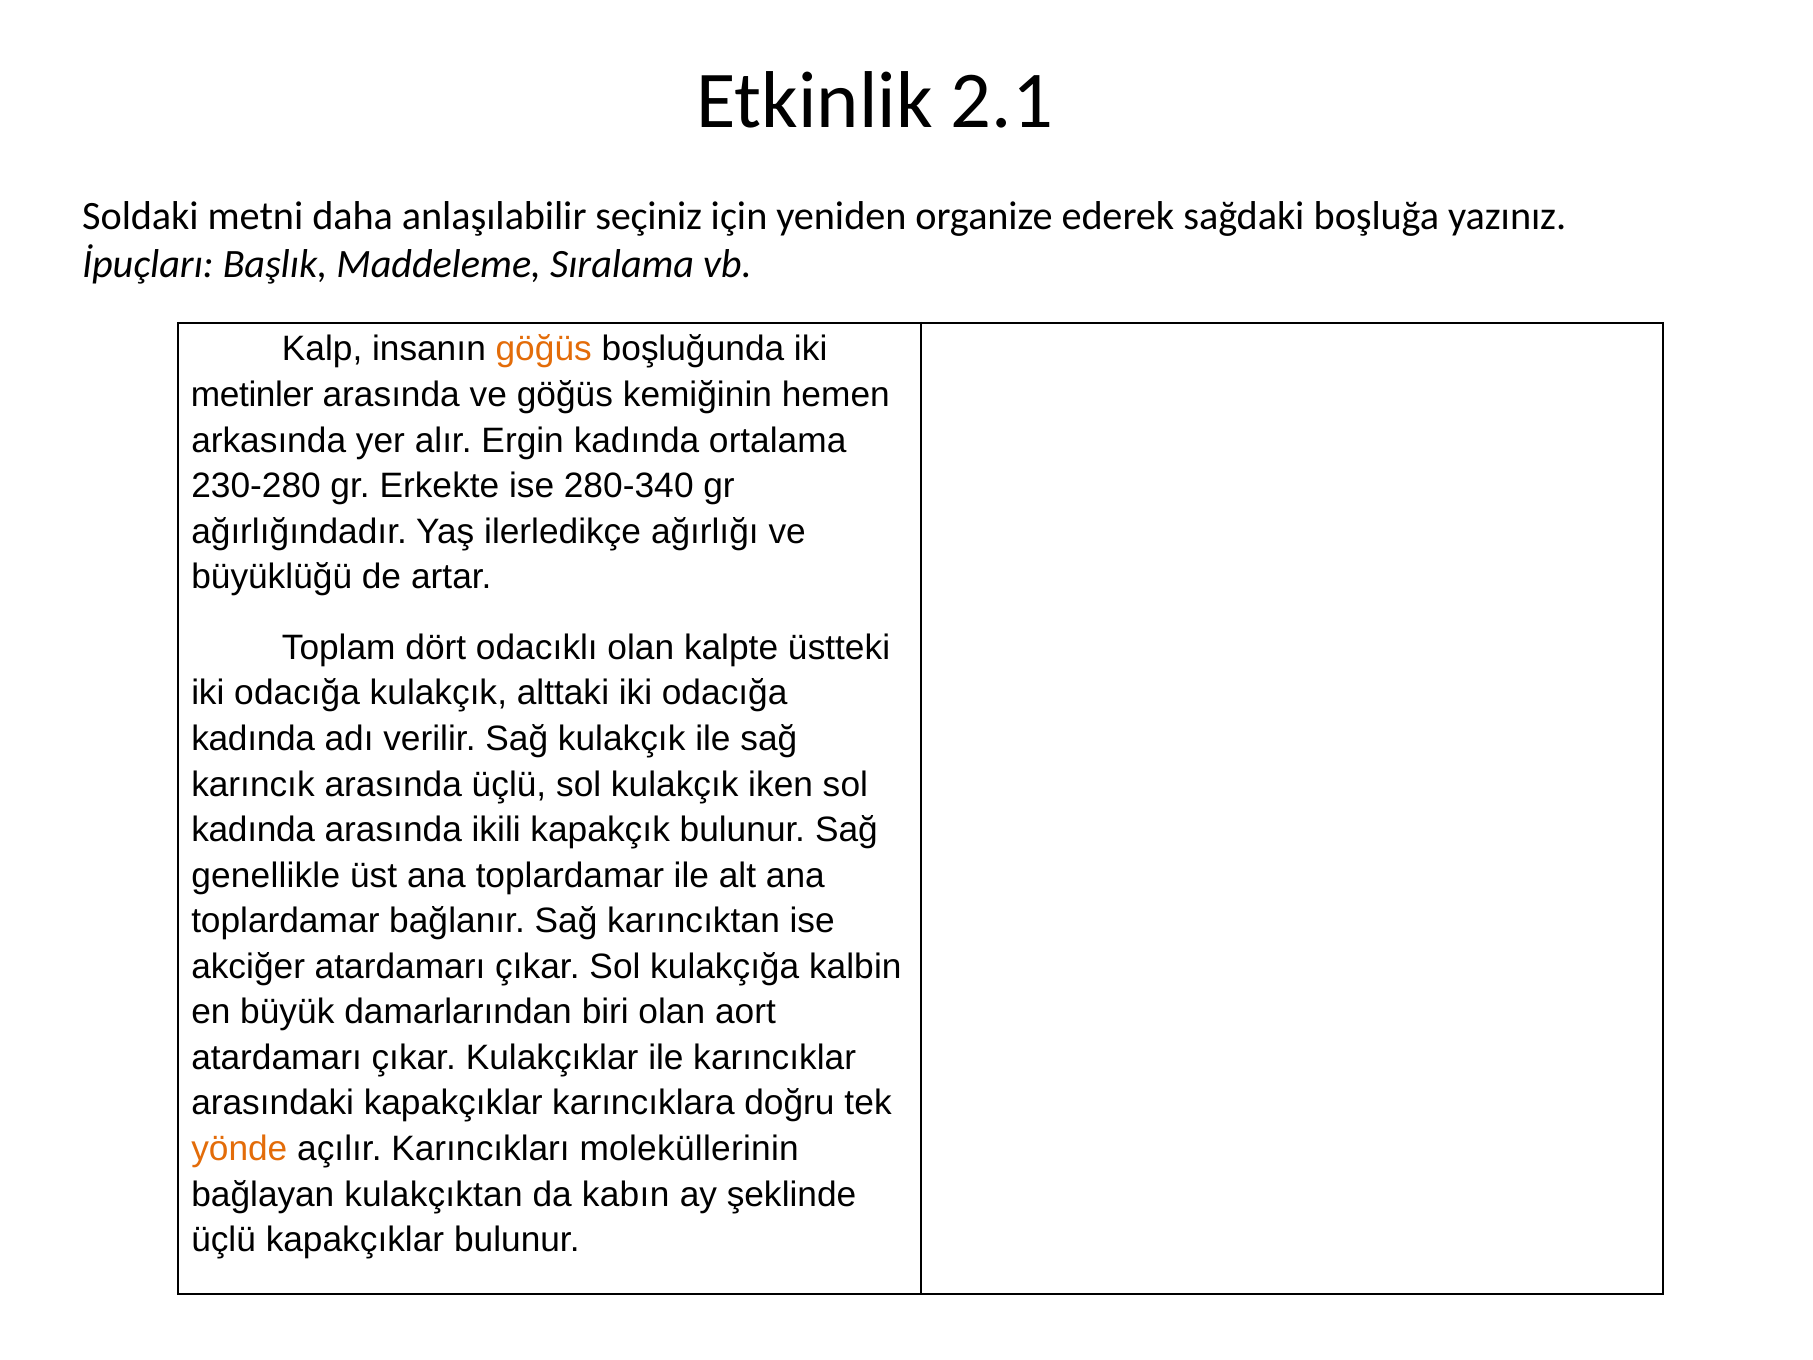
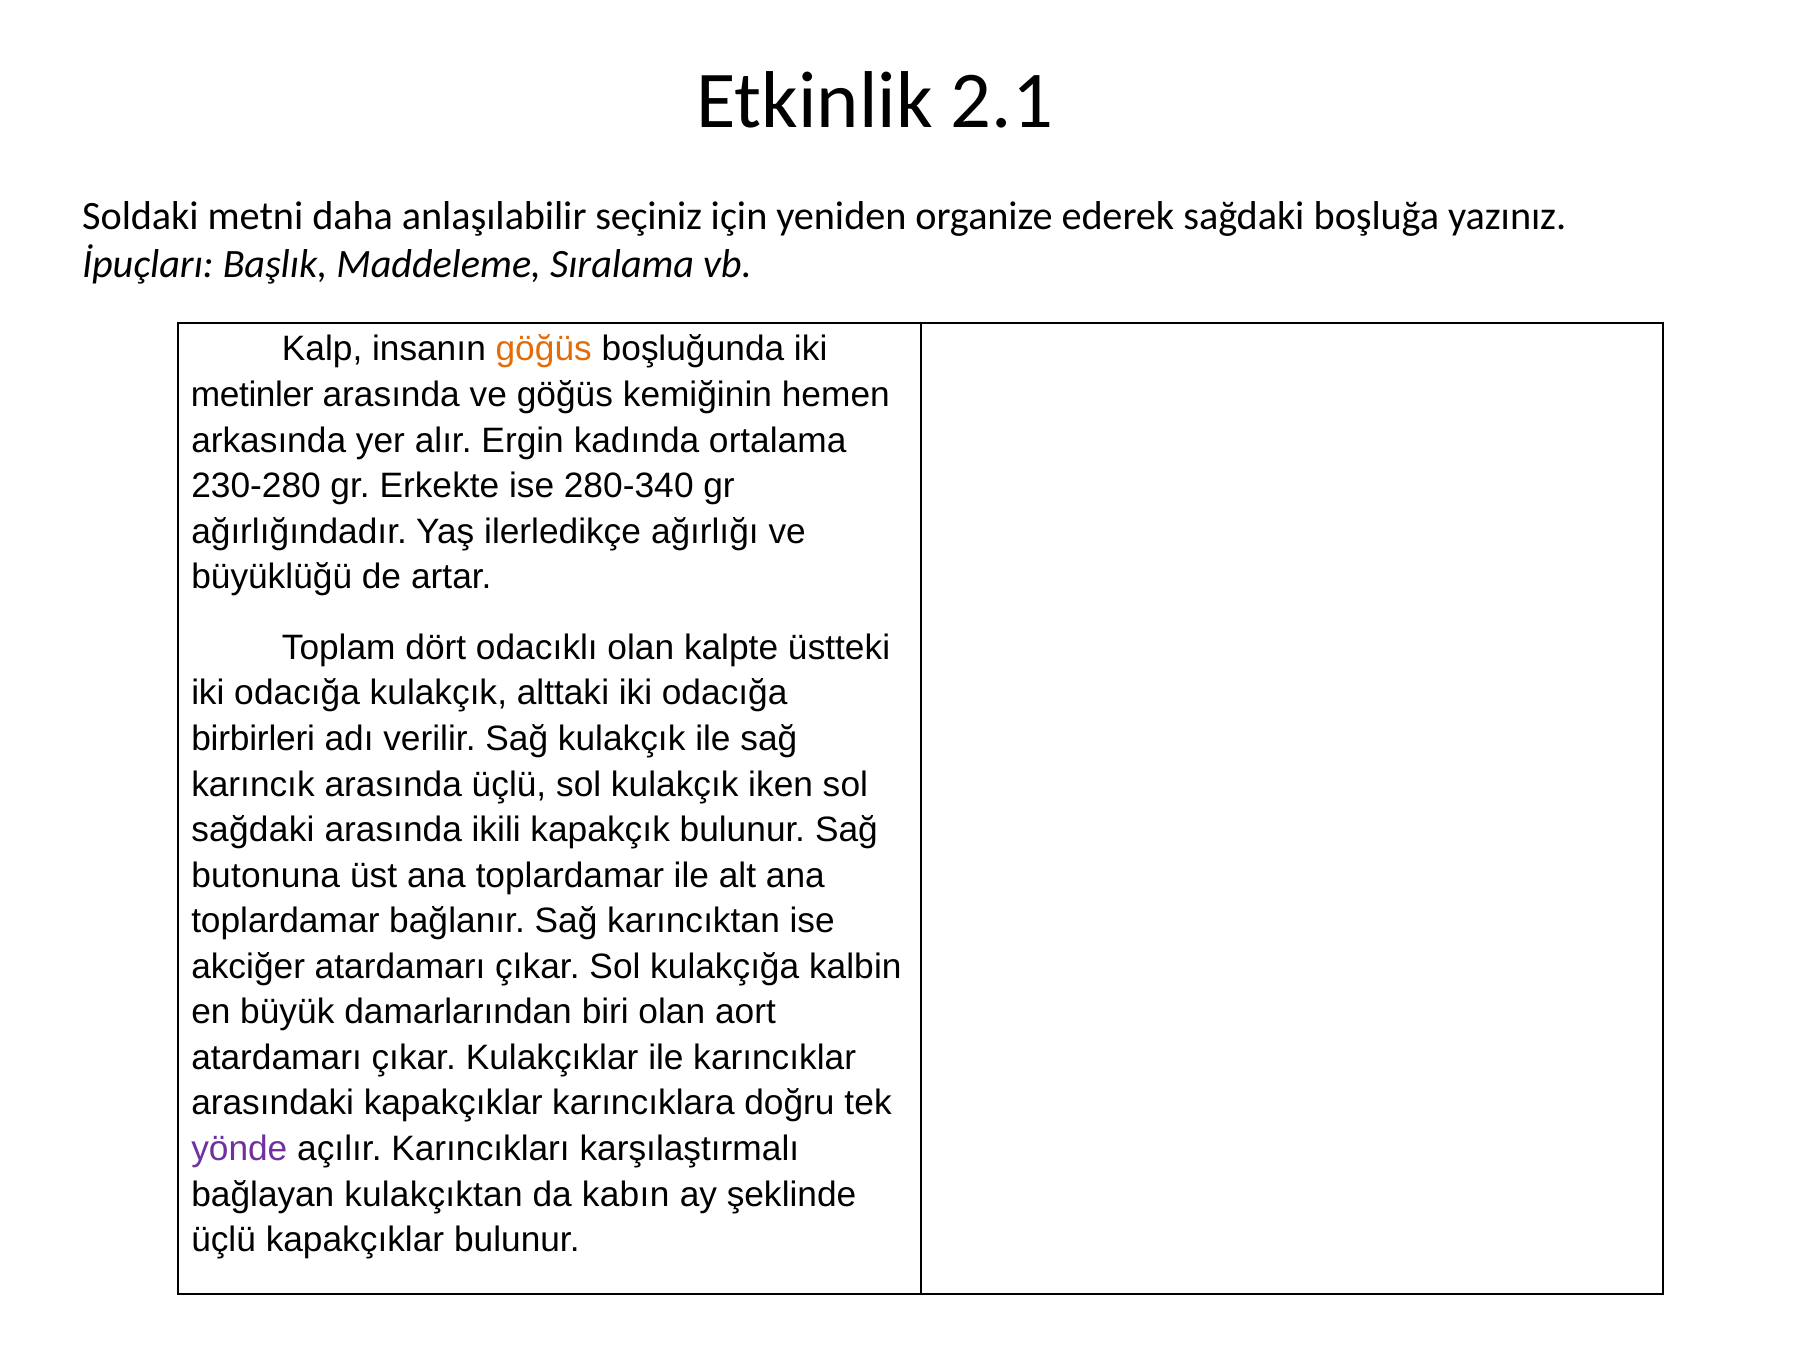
kadında at (253, 739): kadında -> birbirleri
kadında at (253, 830): kadında -> sağdaki
genellikle: genellikle -> butonuna
yönde colour: orange -> purple
moleküllerinin: moleküllerinin -> karşılaştırmalı
